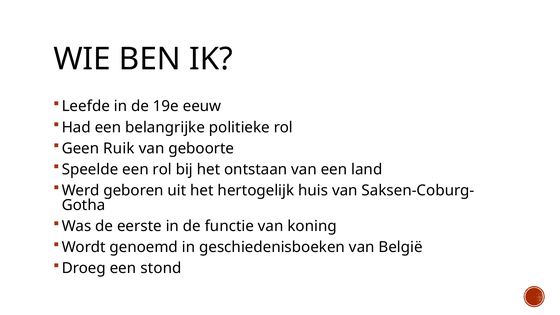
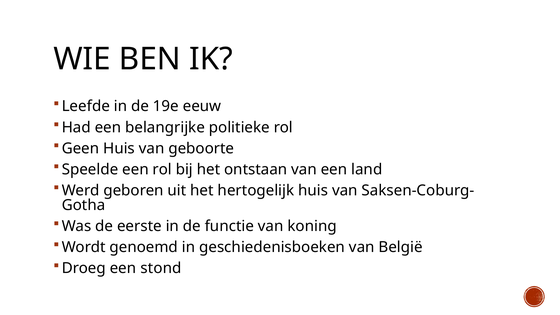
Geen Ruik: Ruik -> Huis
